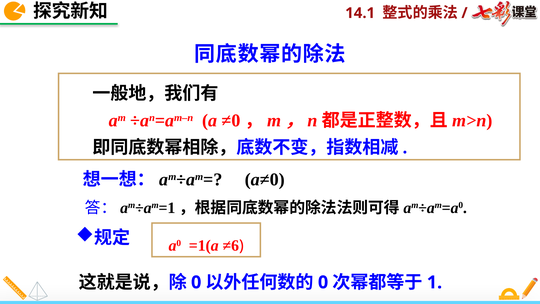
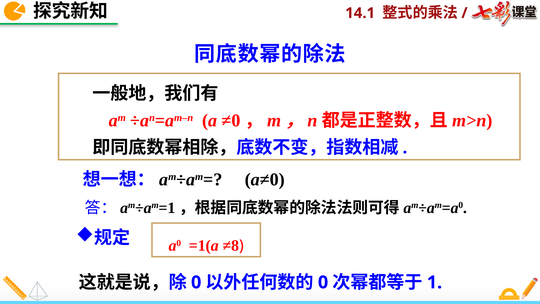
≠6: ≠6 -> ≠8
